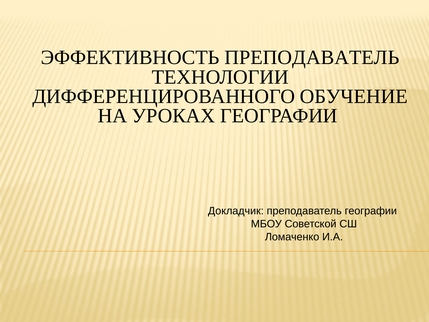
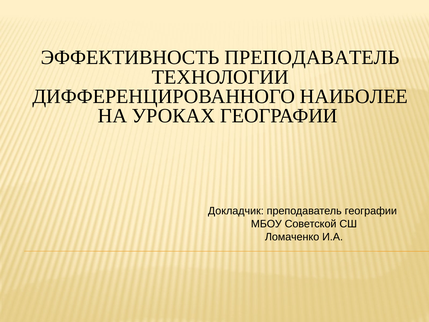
ОБУЧЕНИЕ: ОБУЧЕНИЕ -> НАИБОЛЕЕ
